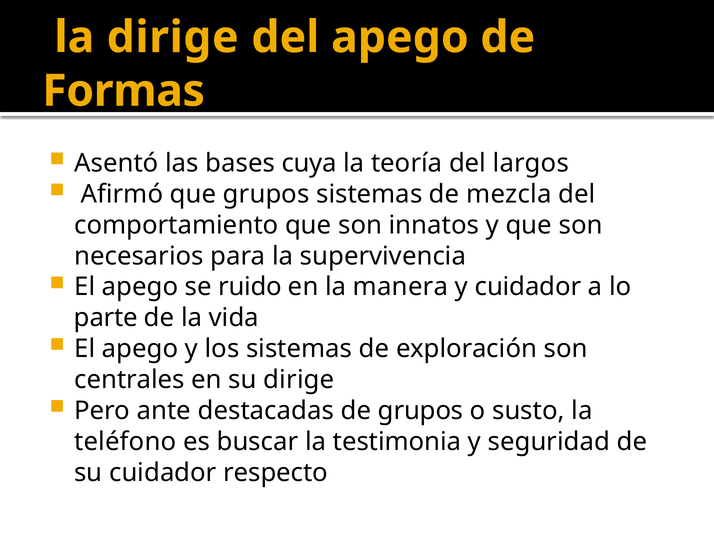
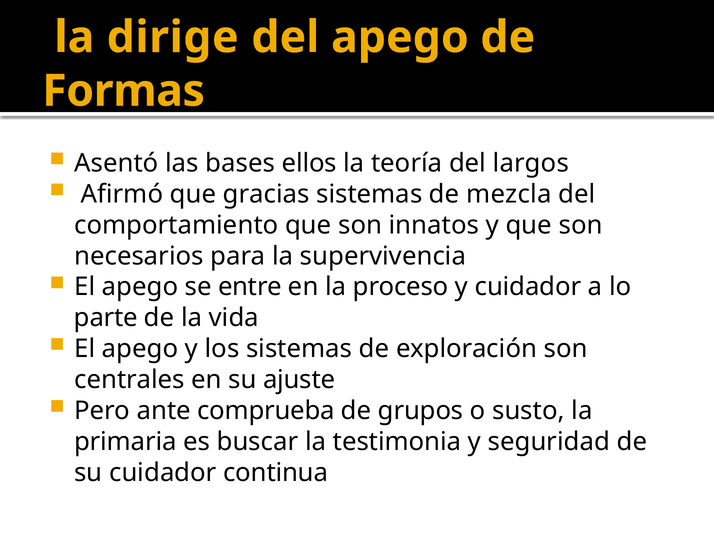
cuya: cuya -> ellos
que grupos: grupos -> gracias
ruido: ruido -> entre
manera: manera -> proceso
su dirige: dirige -> ajuste
destacadas: destacadas -> comprueba
teléfono: teléfono -> primaria
respecto: respecto -> continua
